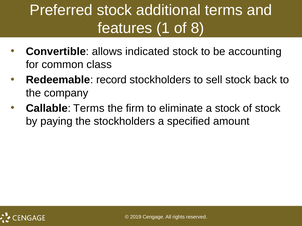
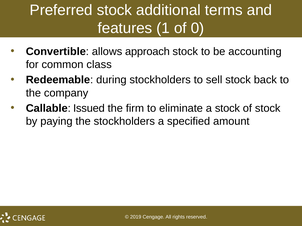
8: 8 -> 0
indicated: indicated -> approach
record: record -> during
Callable Terms: Terms -> Issued
